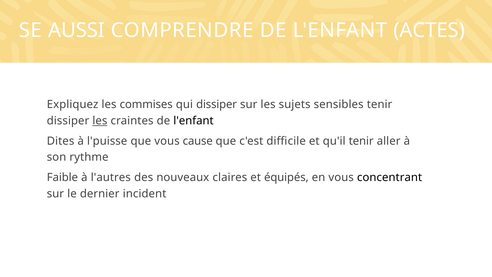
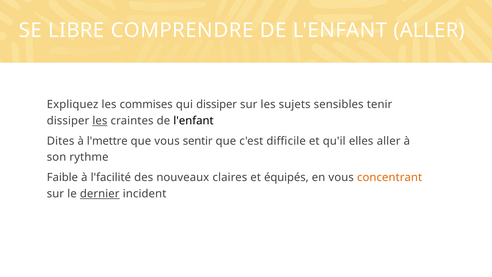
AUSSI: AUSSI -> LIBRE
L'ENFANT ACTES: ACTES -> ALLER
l'puisse: l'puisse -> l'mettre
cause: cause -> sentir
qu'il tenir: tenir -> elles
l'autres: l'autres -> l'facilité
concentrant colour: black -> orange
dernier underline: none -> present
